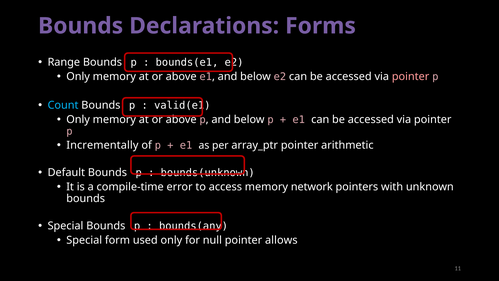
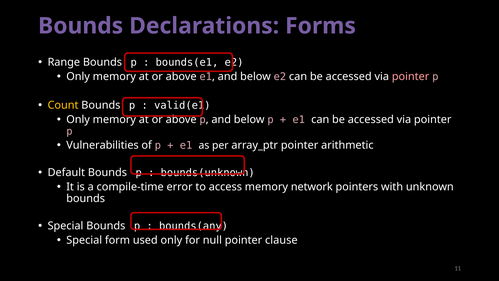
Count colour: light blue -> yellow
Incrementally: Incrementally -> Vulnerabilities
allows: allows -> clause
